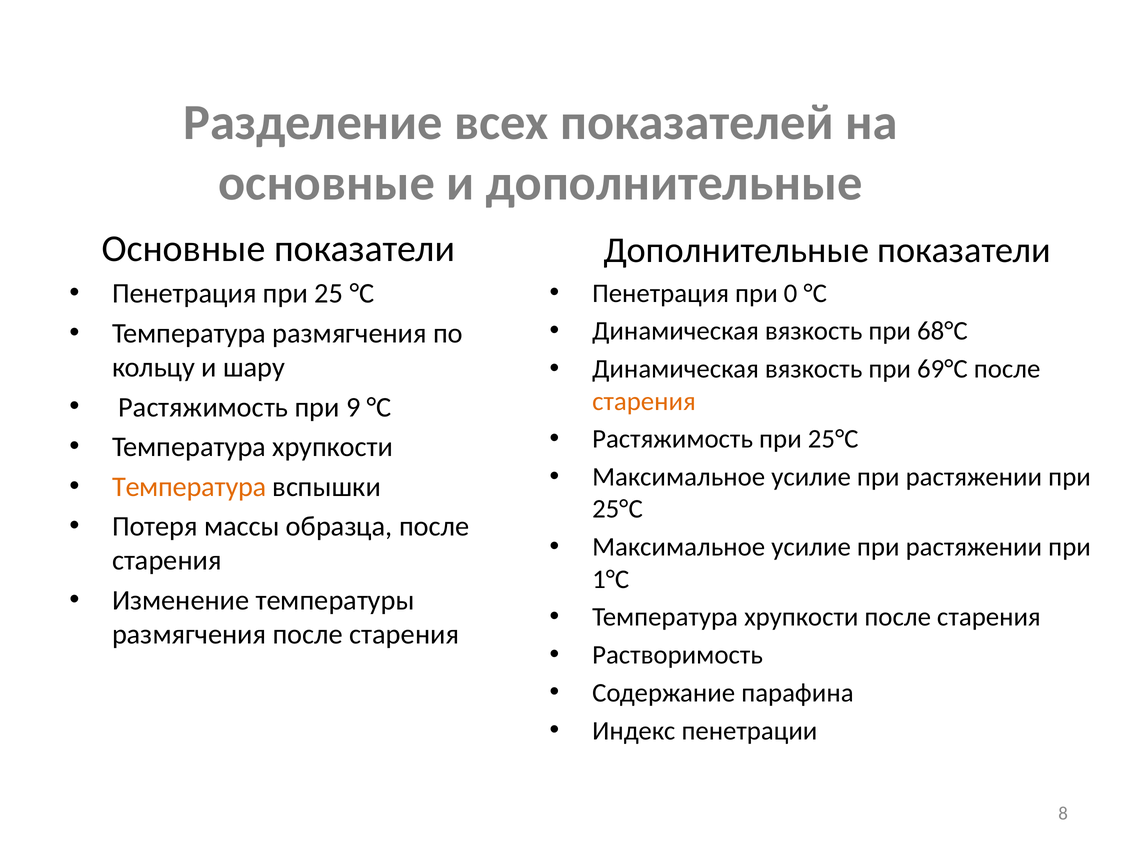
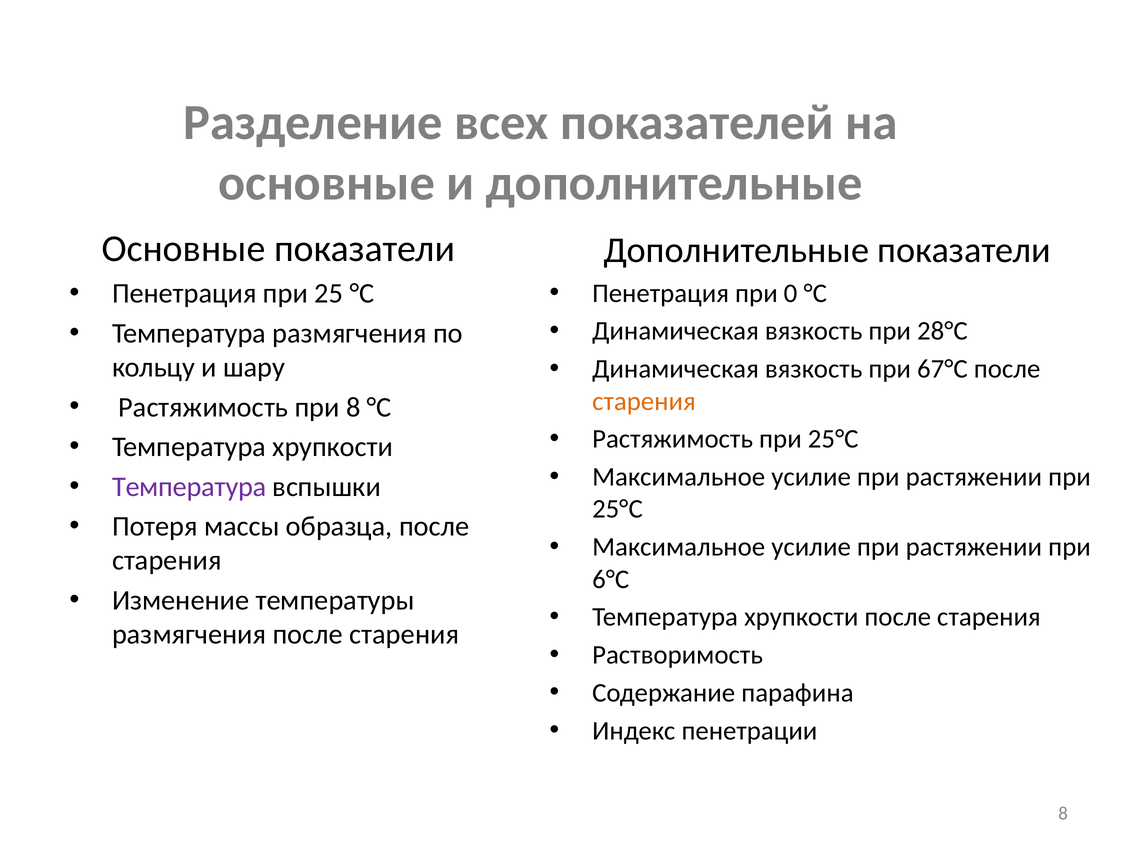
68°С: 68°С -> 28°С
69°С: 69°С -> 67°С
при 9: 9 -> 8
Температура at (189, 487) colour: orange -> purple
1°С: 1°С -> 6°С
